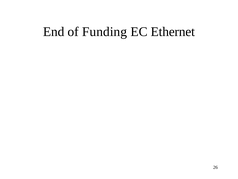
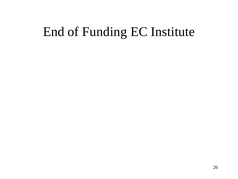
Ethernet: Ethernet -> Institute
